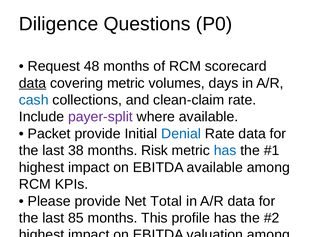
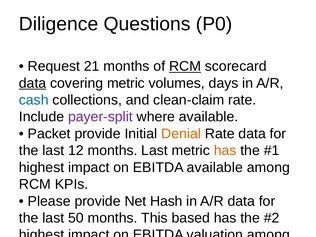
48: 48 -> 21
RCM at (185, 66) underline: none -> present
Denial at (181, 134) colour: blue -> orange
38: 38 -> 12
months Risk: Risk -> Last
has at (225, 151) colour: blue -> orange
Total: Total -> Hash
85: 85 -> 50
profile: profile -> based
